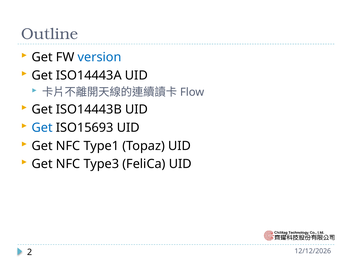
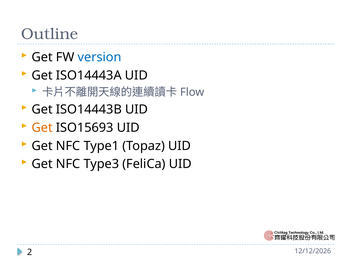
Get at (42, 128) colour: blue -> orange
